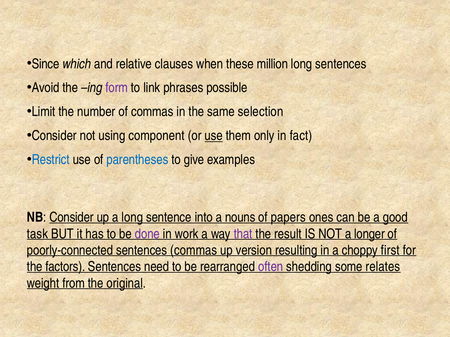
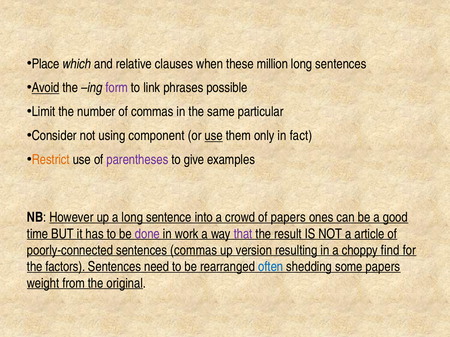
Since: Since -> Place
Avoid underline: none -> present
selection: selection -> particular
Restrict colour: blue -> orange
parentheses colour: blue -> purple
NB Consider: Consider -> However
nouns: nouns -> crowd
task: task -> time
longer: longer -> article
first: first -> find
often colour: purple -> blue
some relates: relates -> papers
